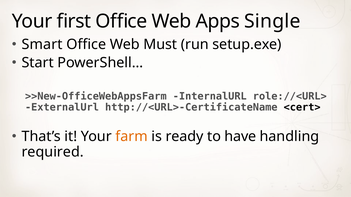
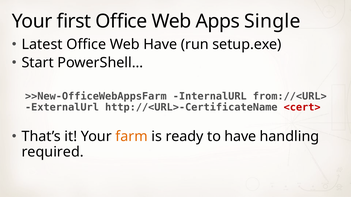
Smart: Smart -> Latest
Web Must: Must -> Have
role://<URL>: role://<URL> -> from://<URL>
<cert> colour: black -> red
